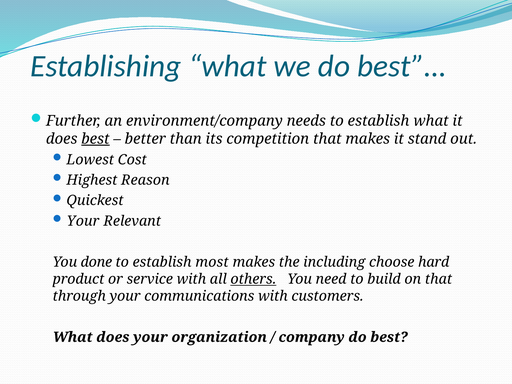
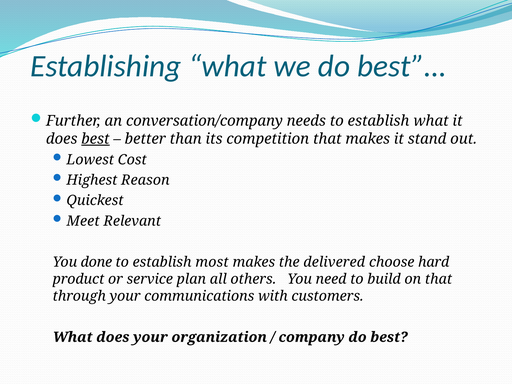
environment/company: environment/company -> conversation/company
Your at (83, 221): Your -> Meet
including: including -> delivered
service with: with -> plan
others underline: present -> none
